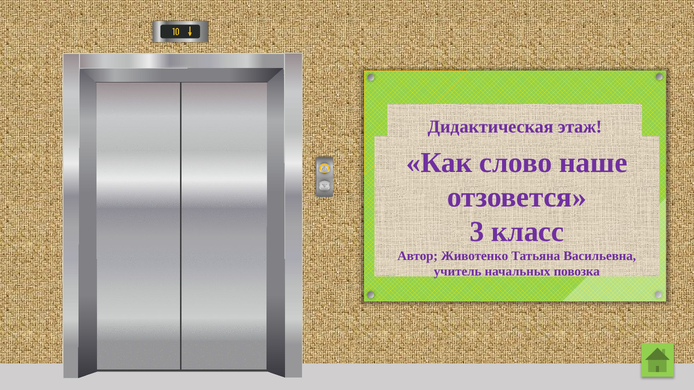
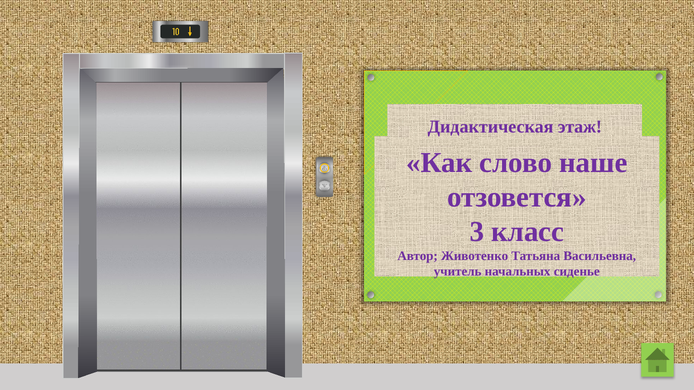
повозка: повозка -> сиденье
